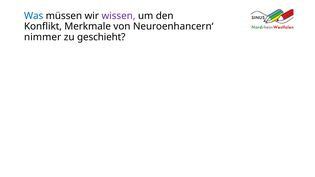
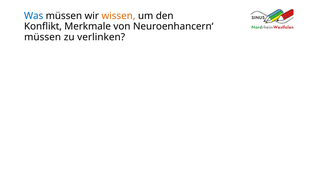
wissen colour: purple -> orange
nimmer at (43, 37): nimmer -> müssen
geschieht: geschieht -> verlinken
